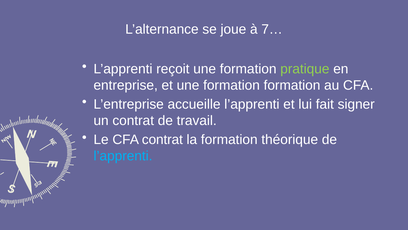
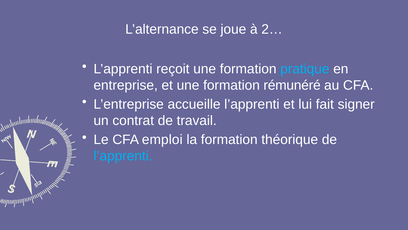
7…: 7… -> 2…
pratique colour: light green -> light blue
formation formation: formation -> rémunéré
CFA contrat: contrat -> emploi
